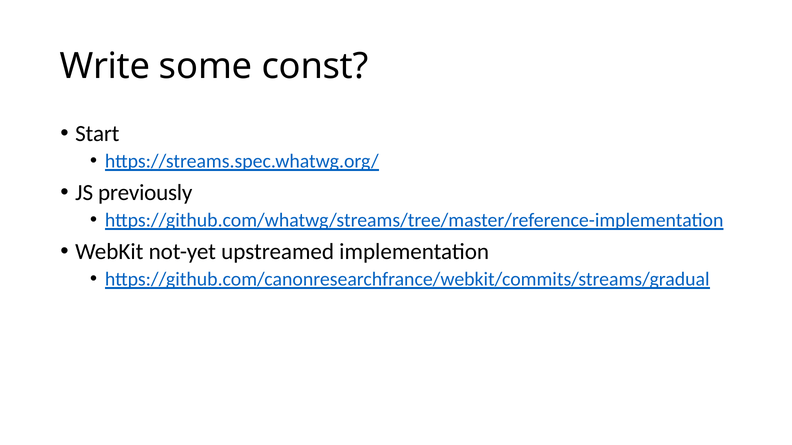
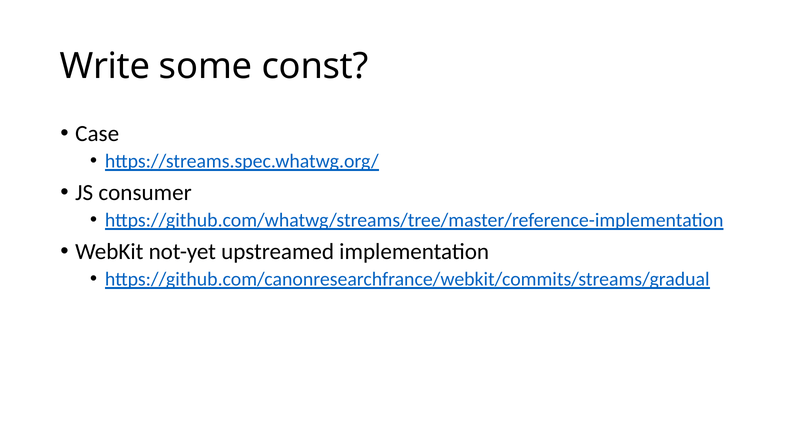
Start: Start -> Case
previously: previously -> consumer
